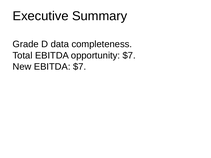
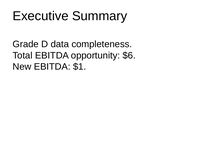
opportunity $7: $7 -> $6
EBITDA $7: $7 -> $1
